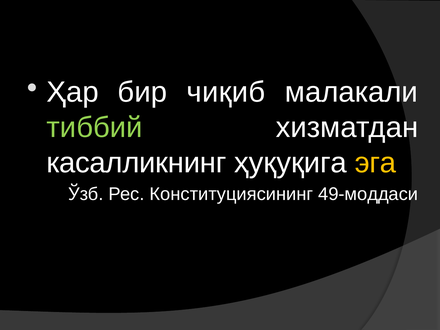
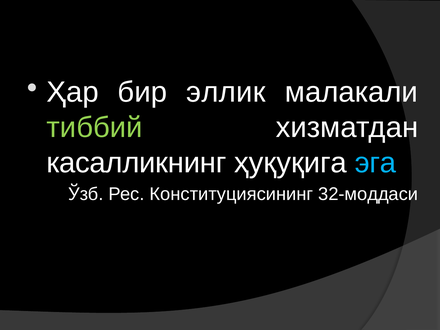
чиқиб: чиқиб -> эллик
эга colour: yellow -> light blue
49-моддаси: 49-моддаси -> 32-моддаси
